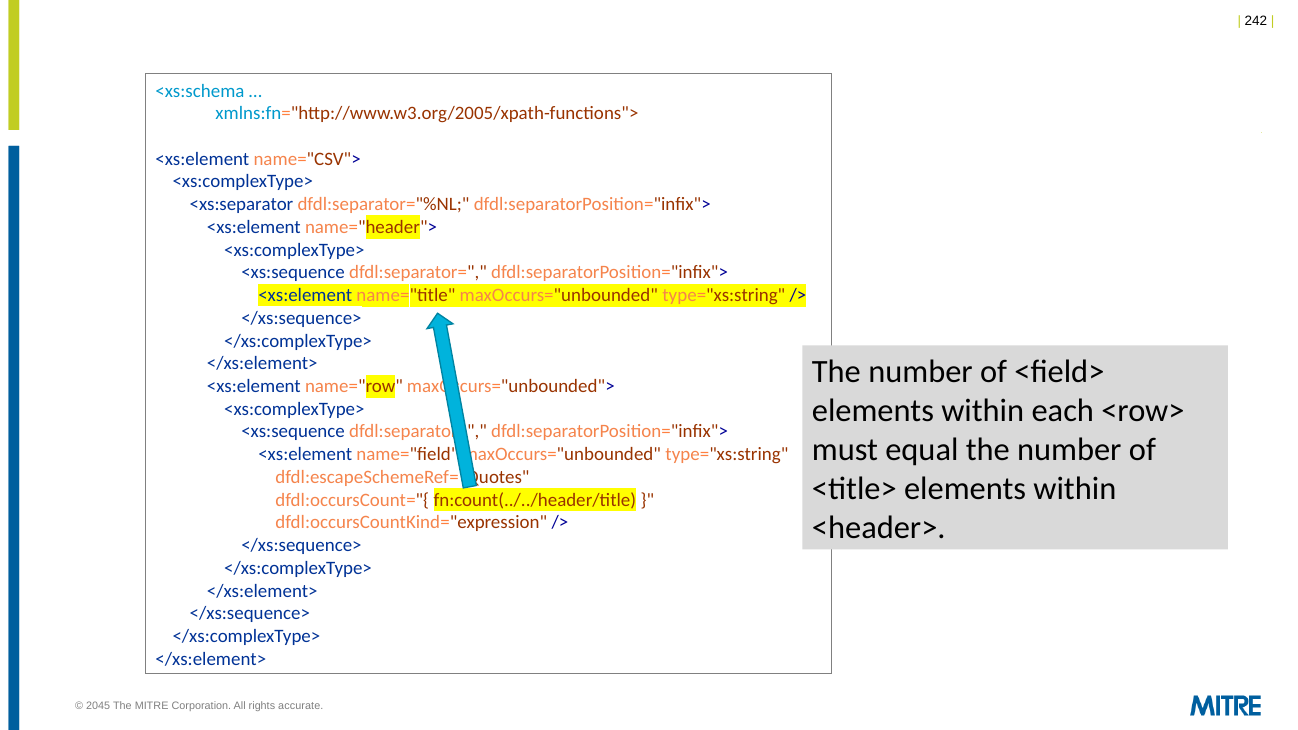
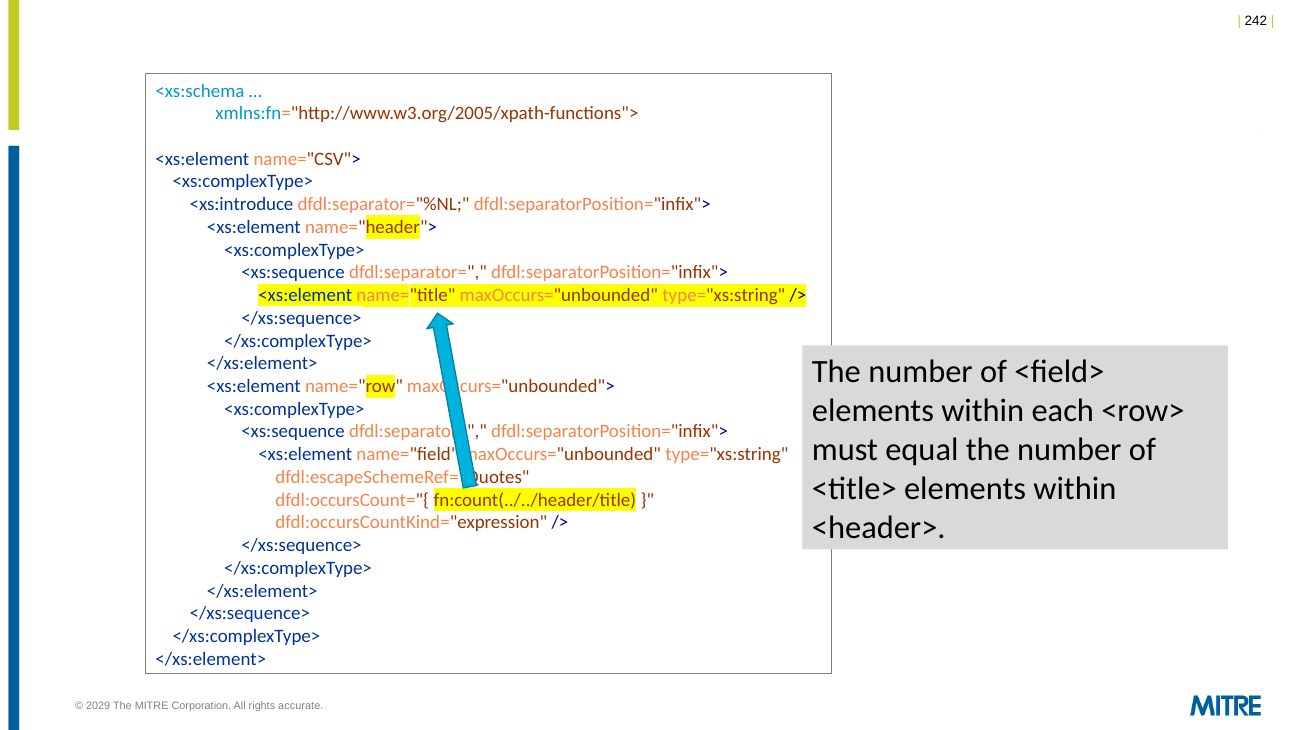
<xs:separator: <xs:separator -> <xs:introduce
2045: 2045 -> 2029
